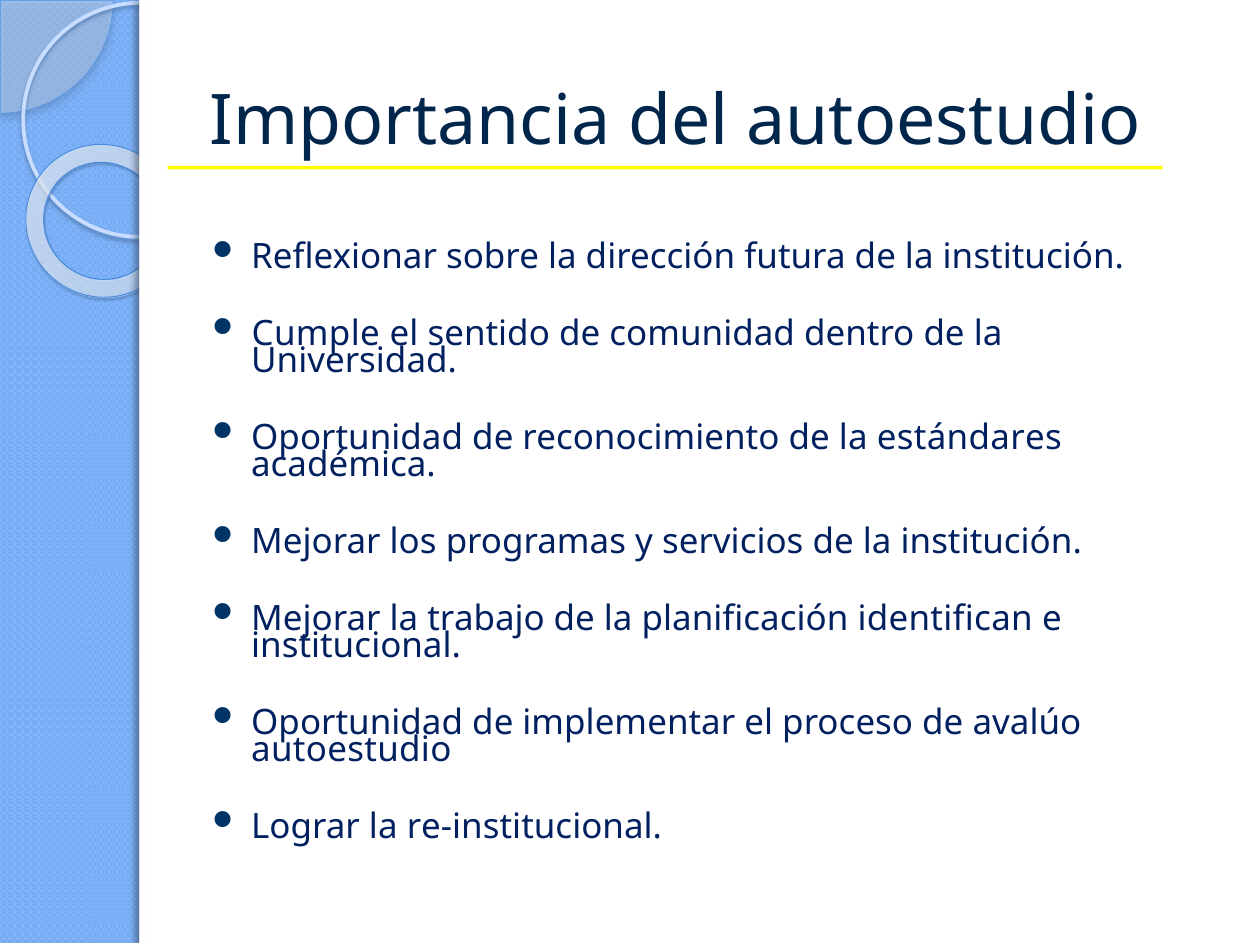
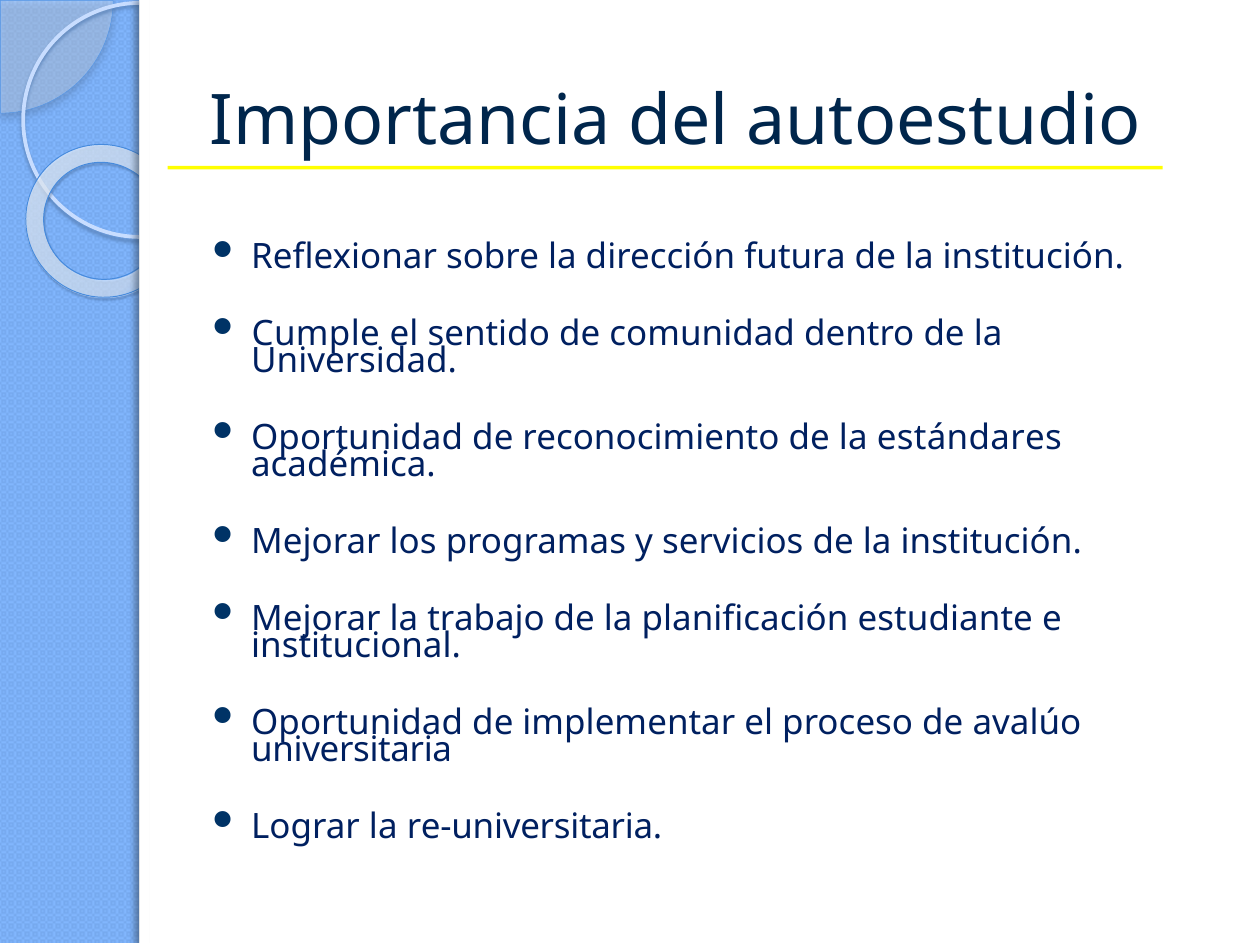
identifican: identifican -> estudiante
autoestudio at (351, 750): autoestudio -> universitaria
re-institucional: re-institucional -> re-universitaria
